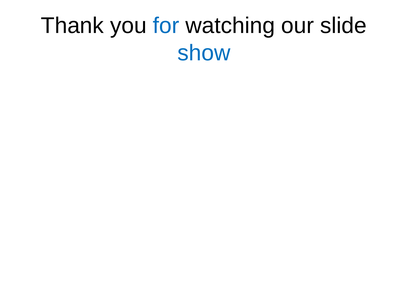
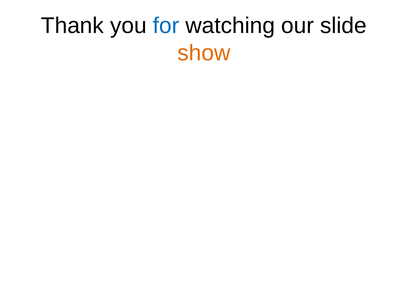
show colour: blue -> orange
